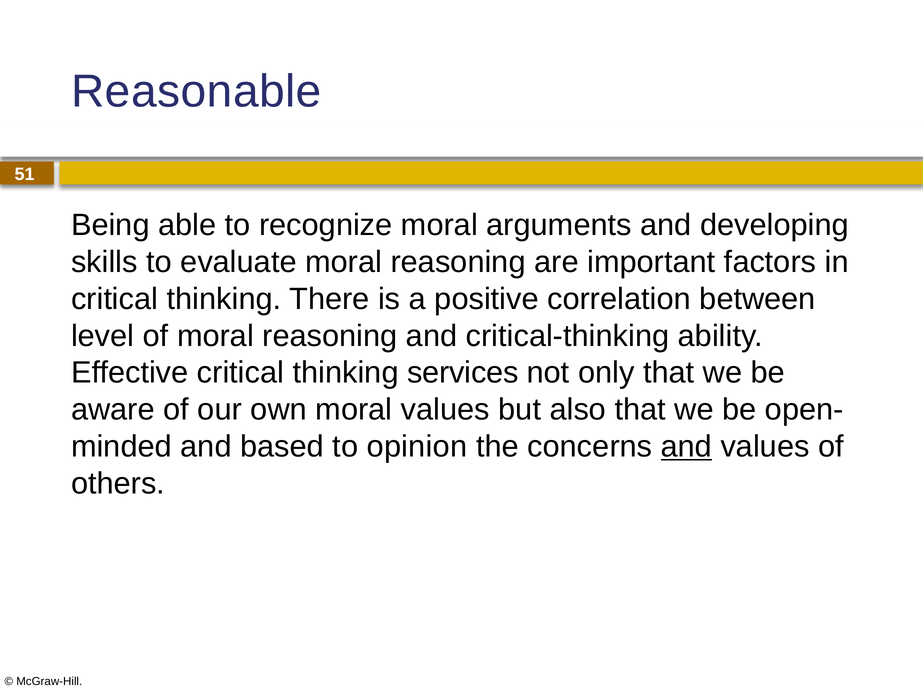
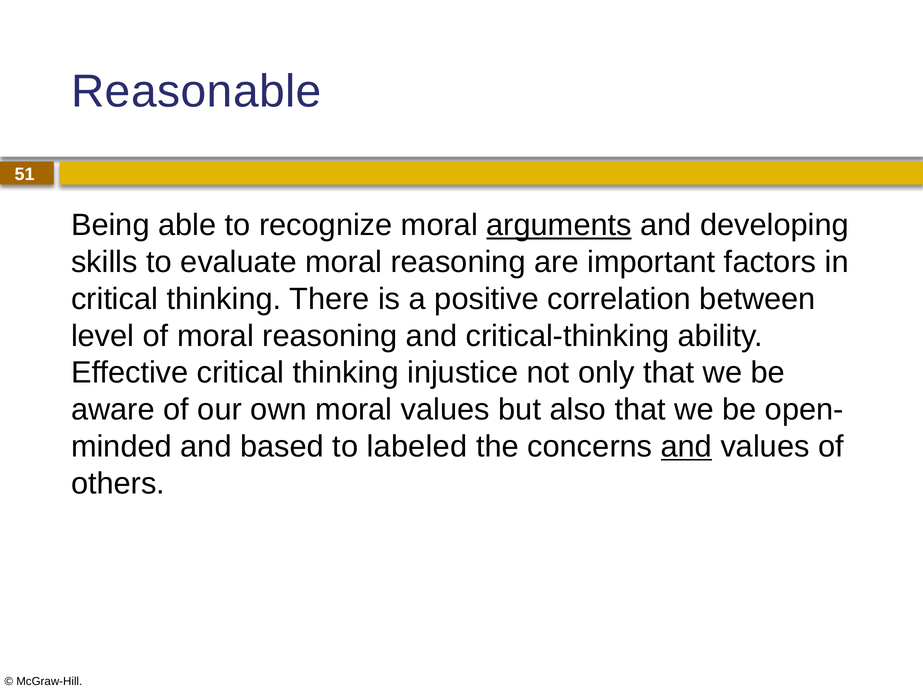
arguments underline: none -> present
services: services -> injustice
opinion: opinion -> labeled
